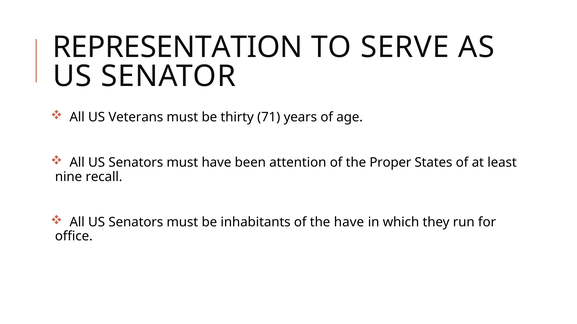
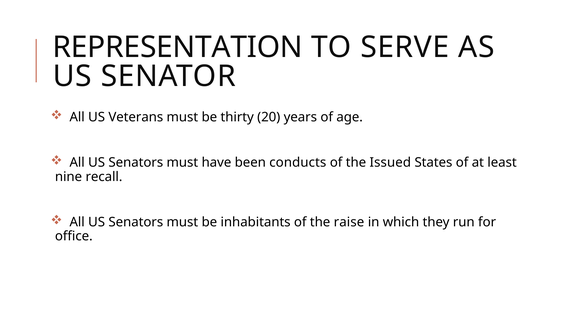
71: 71 -> 20
attention: attention -> conducts
Proper: Proper -> Issued
the have: have -> raise
